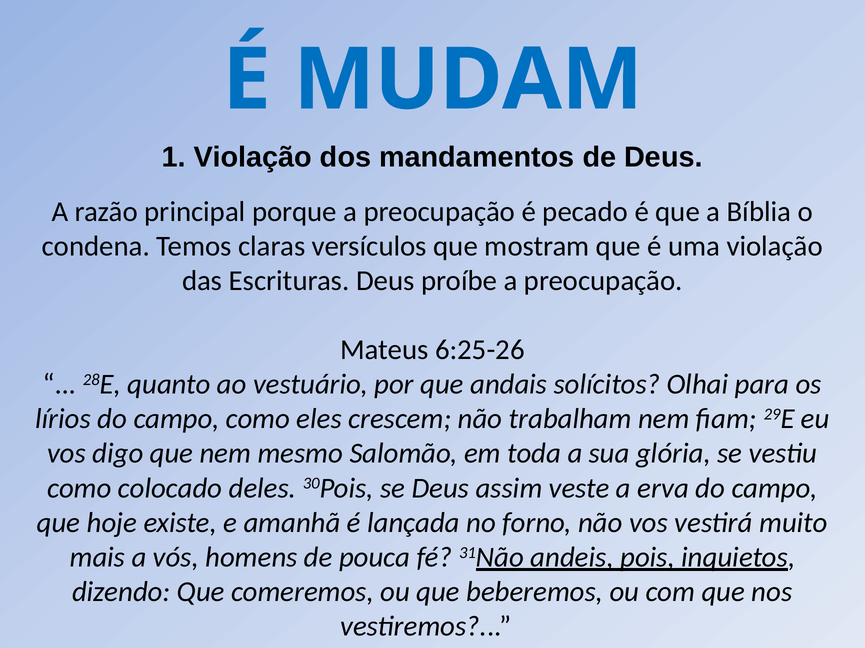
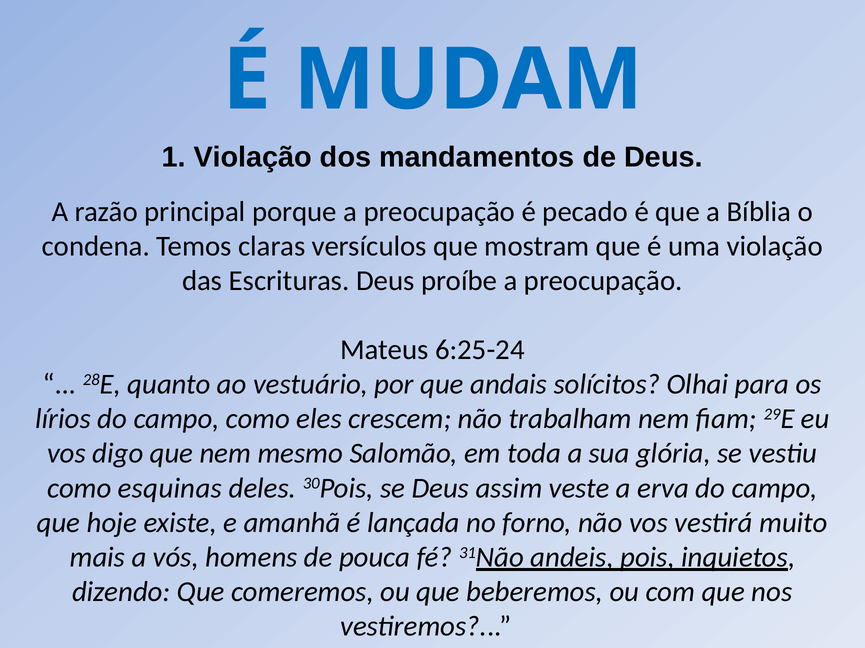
6:25-26: 6:25-26 -> 6:25-24
colocado: colocado -> esquinas
